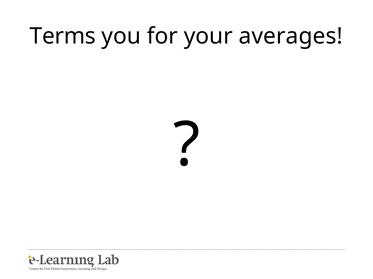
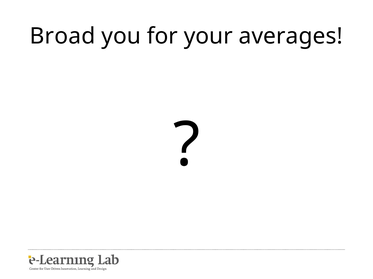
Terms: Terms -> Broad
